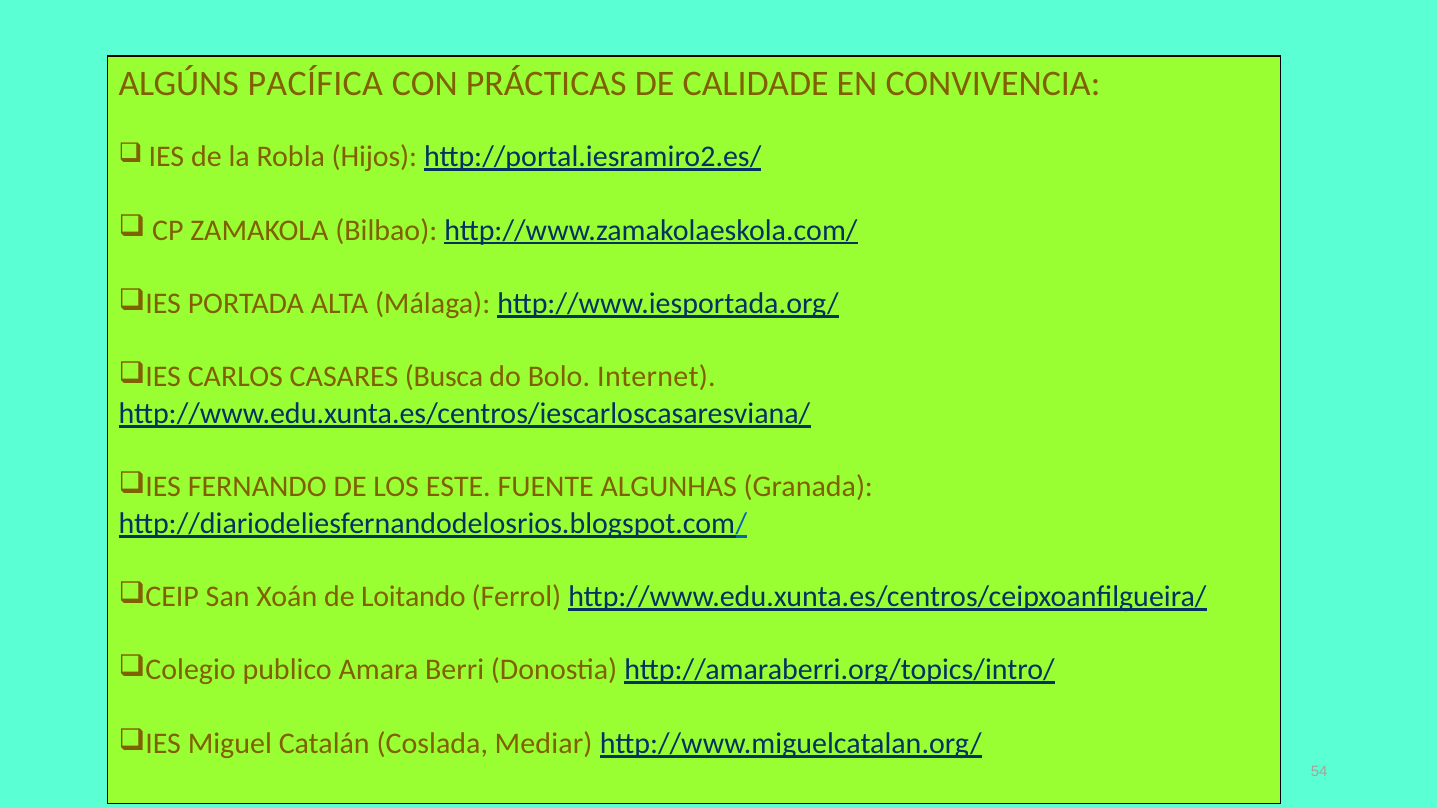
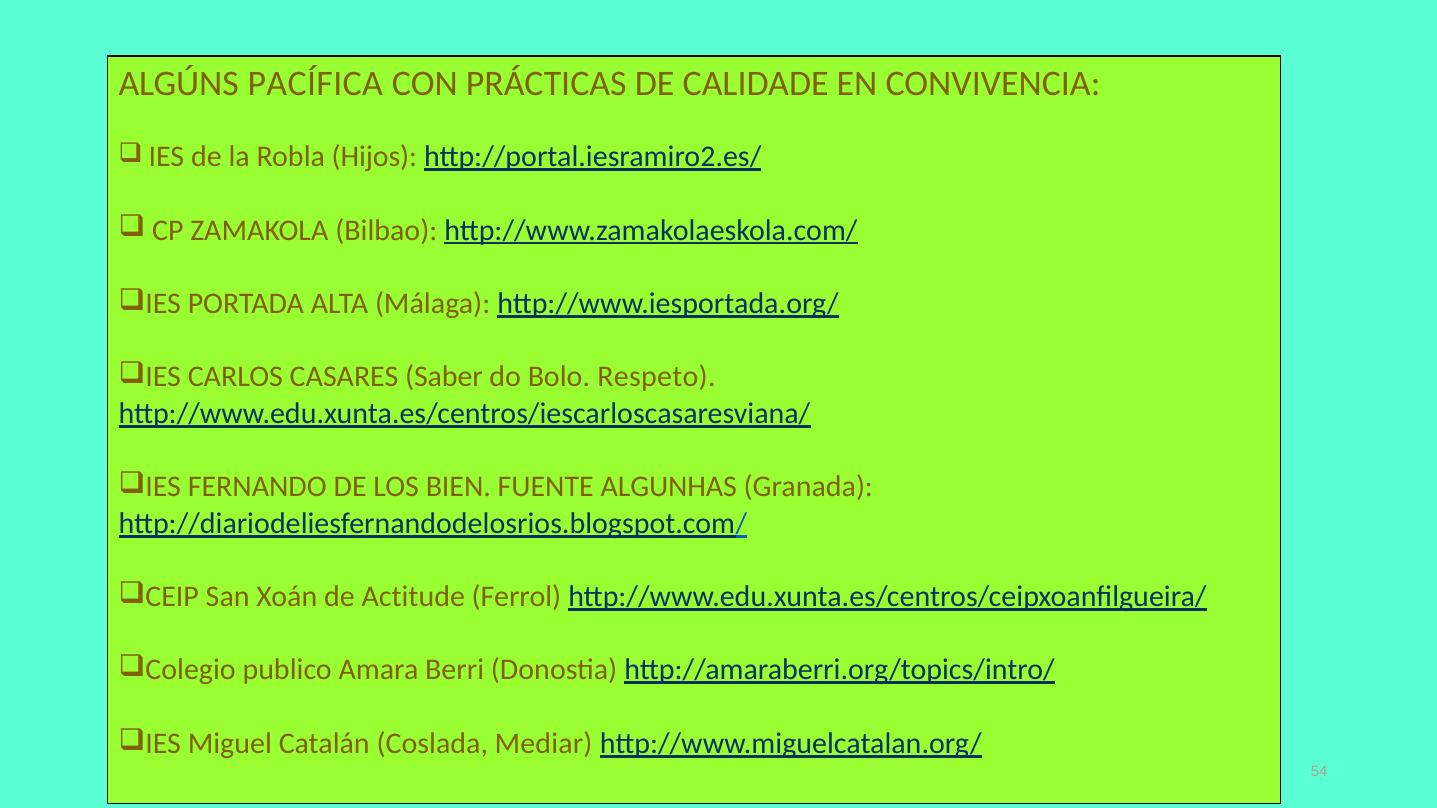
Busca: Busca -> Saber
Internet: Internet -> Respeto
ESTE: ESTE -> BIEN
Loitando: Loitando -> Actitude
